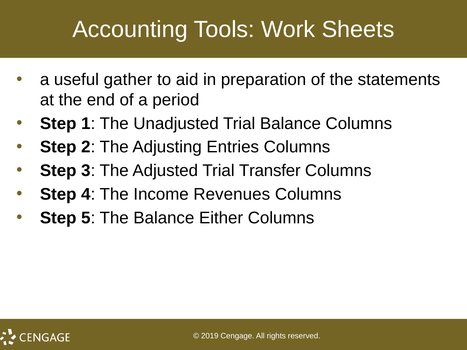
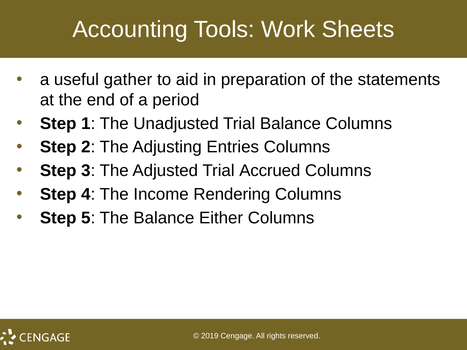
Transfer: Transfer -> Accrued
Revenues: Revenues -> Rendering
